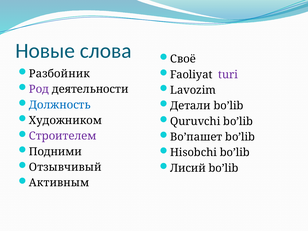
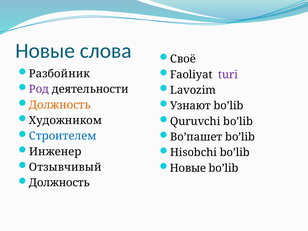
Должность at (60, 105) colour: blue -> orange
Детали: Детали -> Узнают
Строителем colour: purple -> blue
Подними: Подними -> Инженер
Лисий at (188, 168): Лисий -> Новые
Активным at (59, 183): Активным -> Должность
